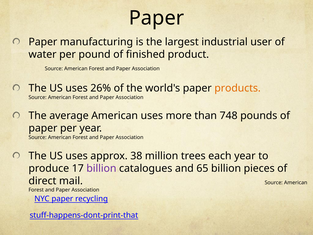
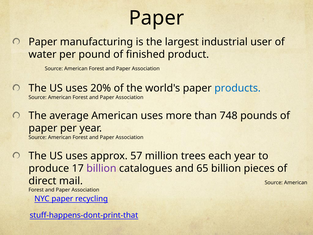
26%: 26% -> 20%
products colour: orange -> blue
38: 38 -> 57
